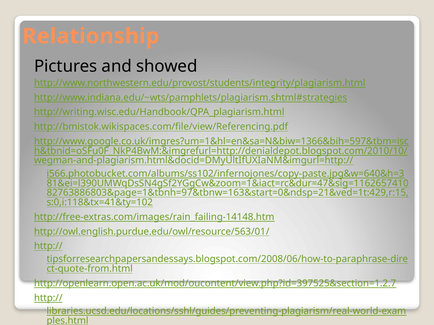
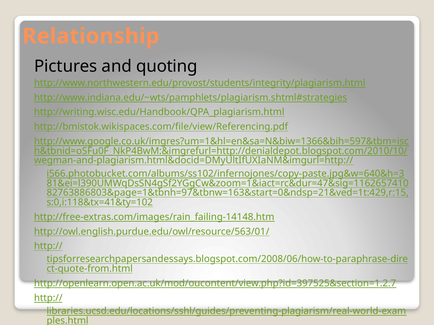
showed: showed -> quoting
